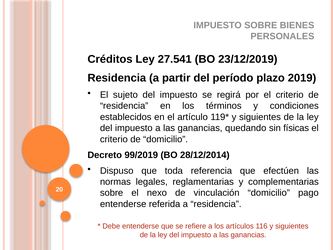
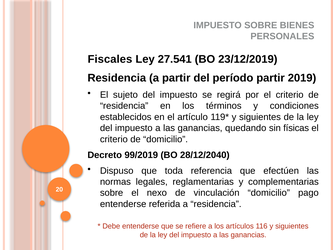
Créditos: Créditos -> Fiscales
período plazo: plazo -> partir
28/12/2014: 28/12/2014 -> 28/12/2040
